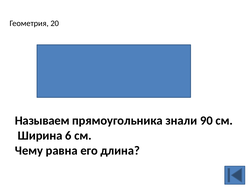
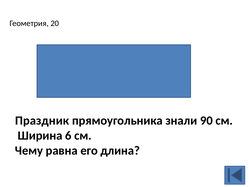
Называем: Называем -> Праздник
